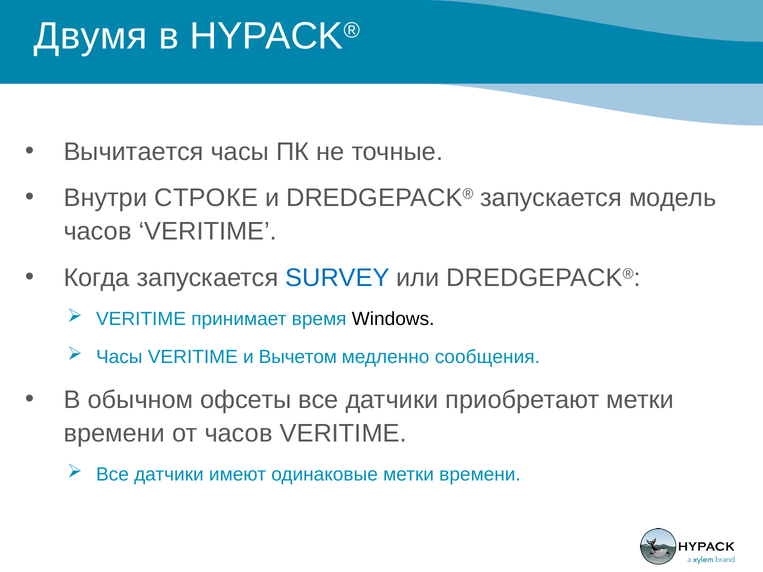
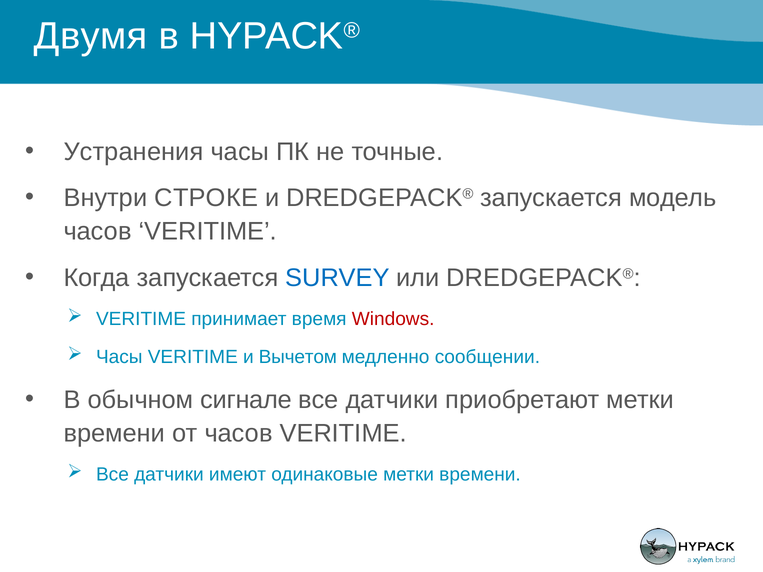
Вычитается: Вычитается -> Устранения
Windows colour: black -> red
сообщения: сообщения -> сообщении
офсеты: офсеты -> сигнале
